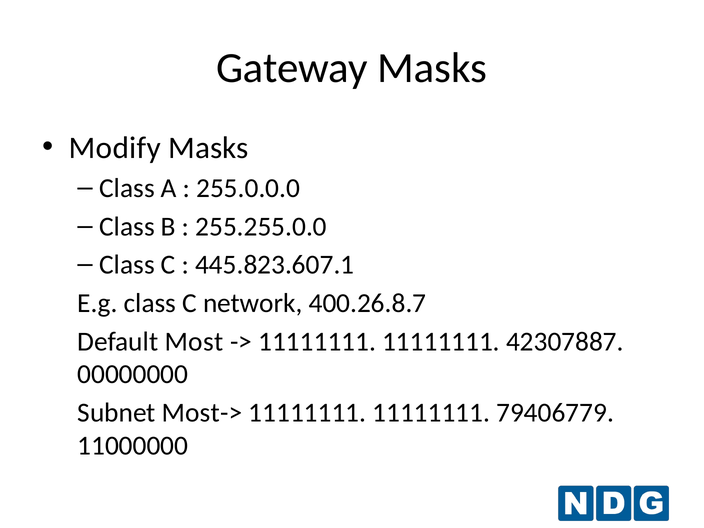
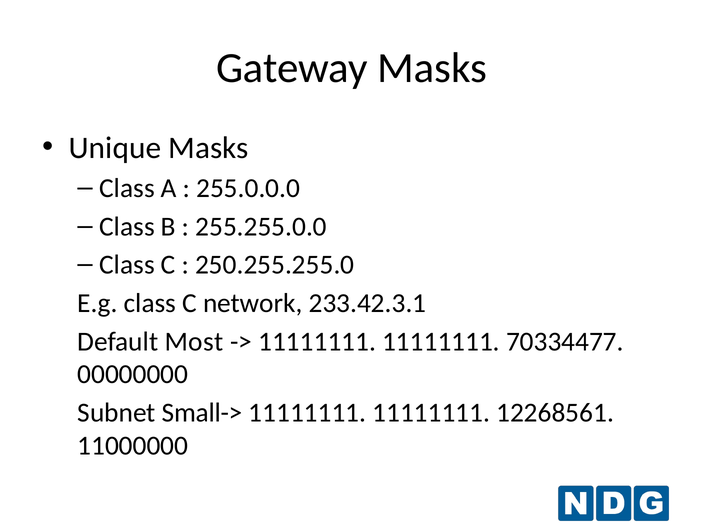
Modify: Modify -> Unique
445.823.607.1: 445.823.607.1 -> 250.255.255.0
400.26.8.7: 400.26.8.7 -> 233.42.3.1
42307887: 42307887 -> 70334477
Most->: Most-> -> Small->
79406779: 79406779 -> 12268561
